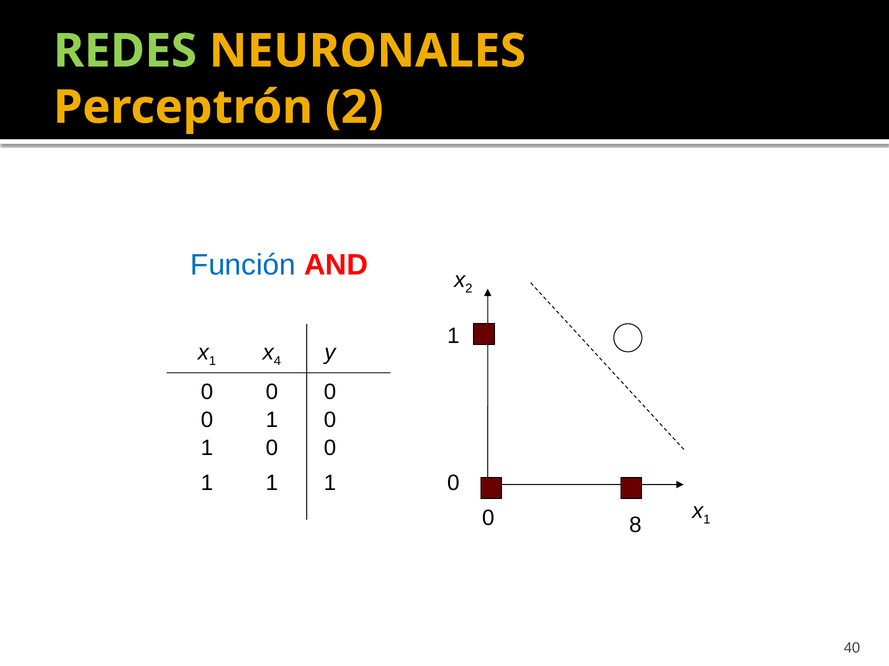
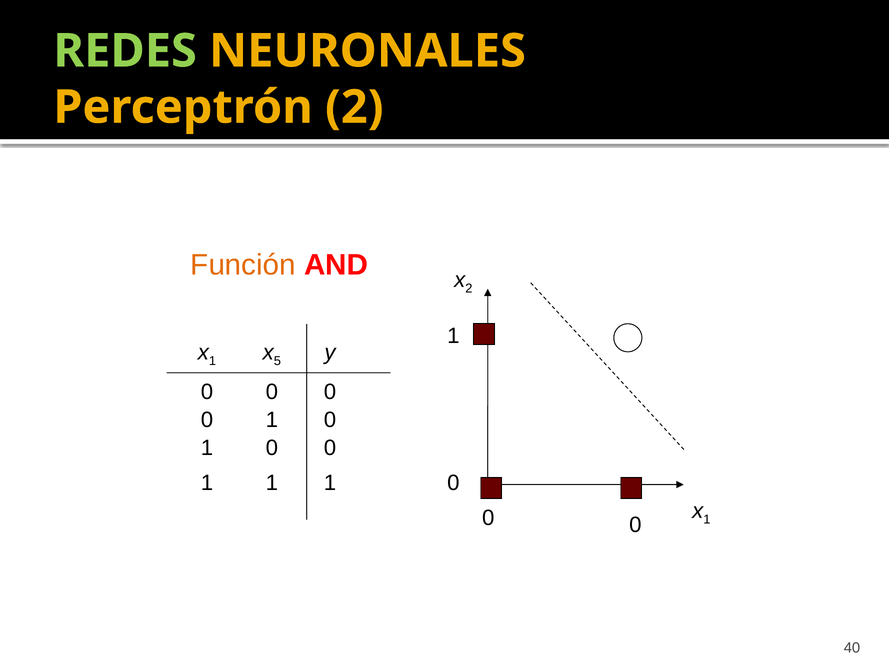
Función colour: blue -> orange
4: 4 -> 5
8 at (635, 525): 8 -> 0
